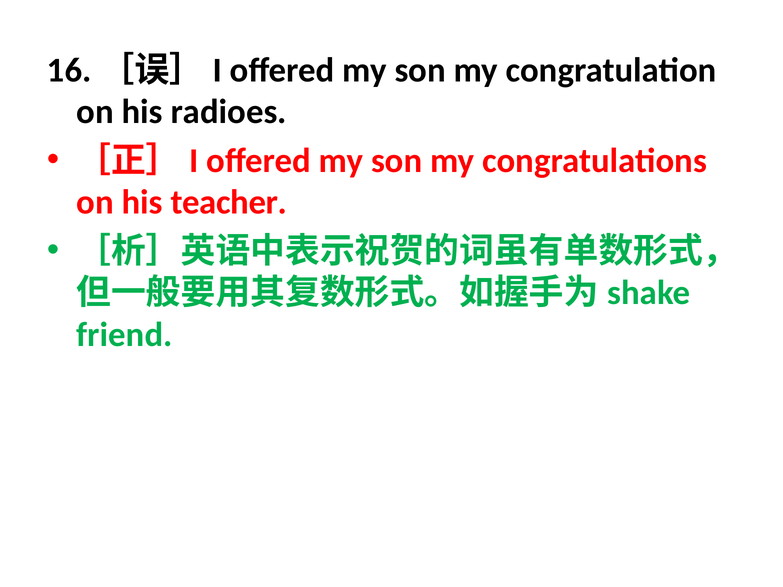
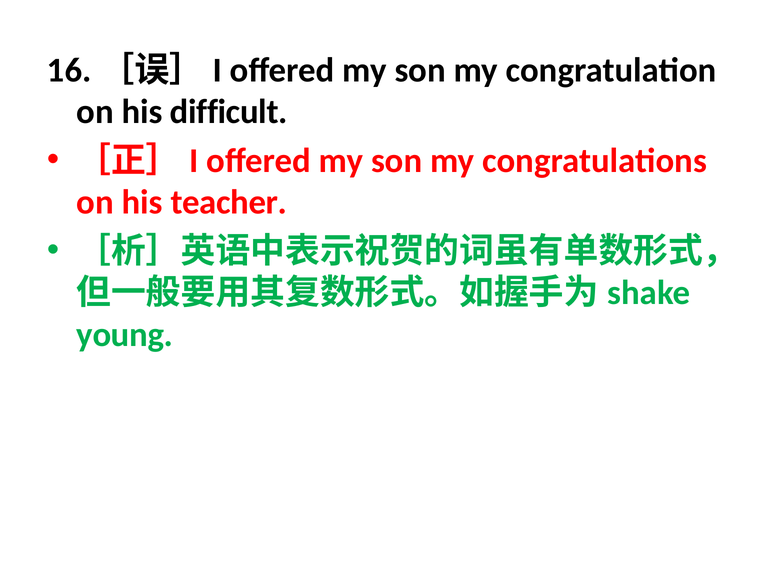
radioes: radioes -> difficult
friend: friend -> young
